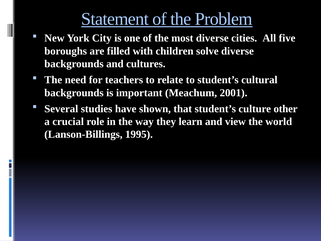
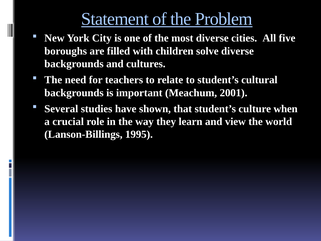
other: other -> when
